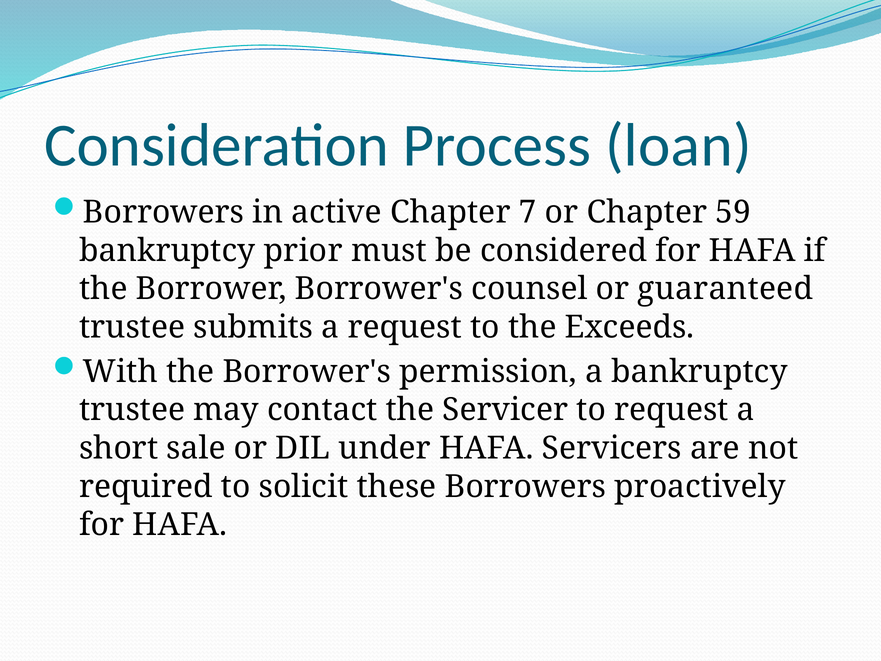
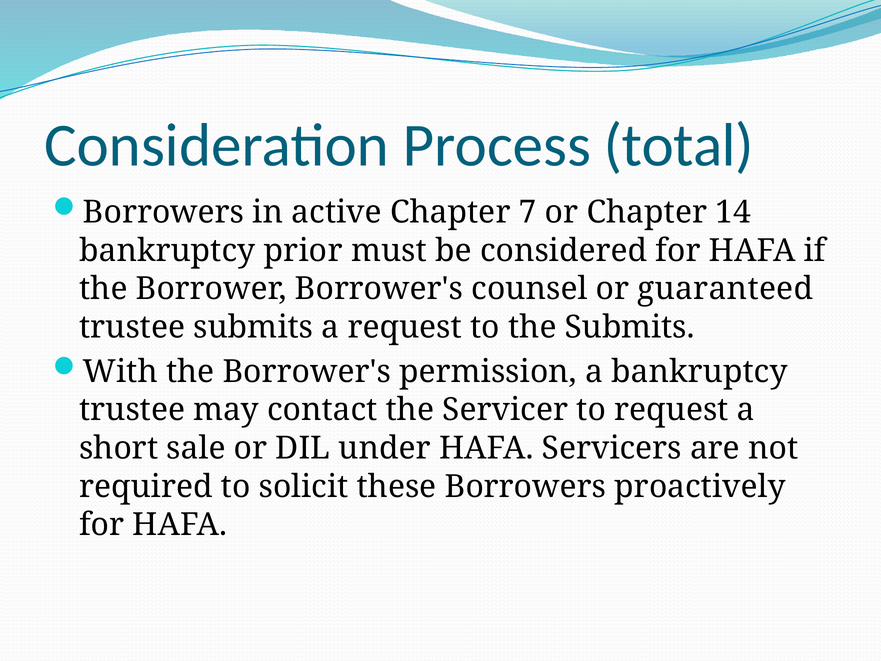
loan: loan -> total
59: 59 -> 14
the Exceeds: Exceeds -> Submits
